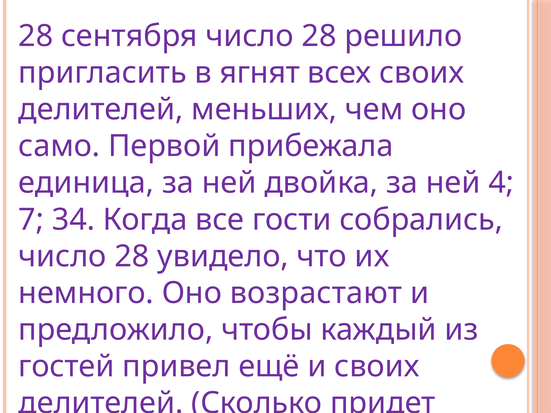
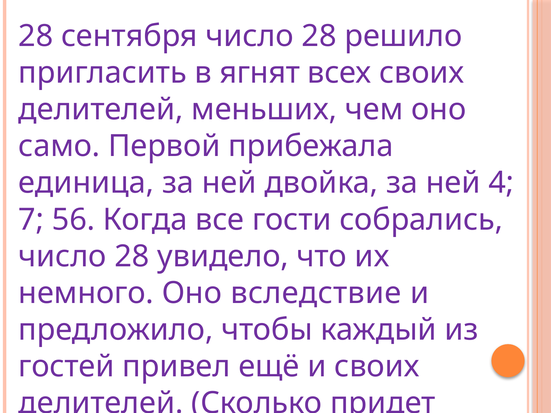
34: 34 -> 56
возрастают: возрастают -> вследствие
